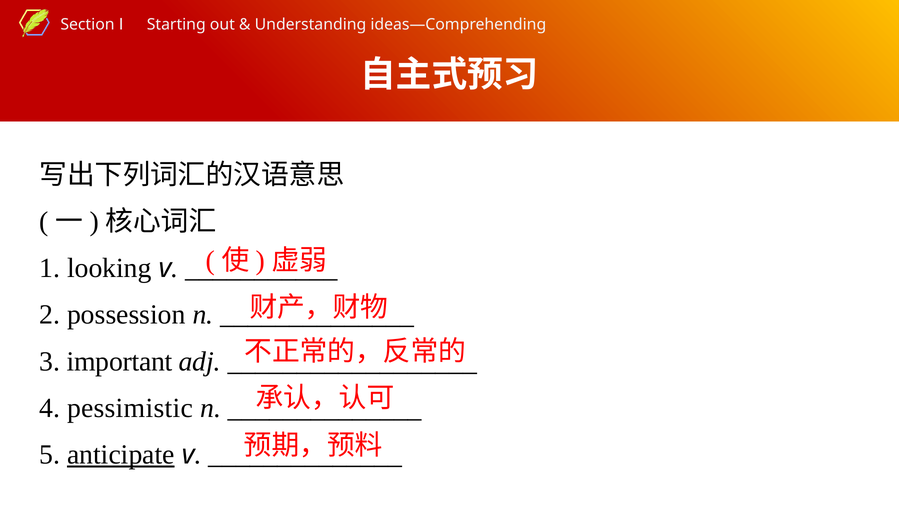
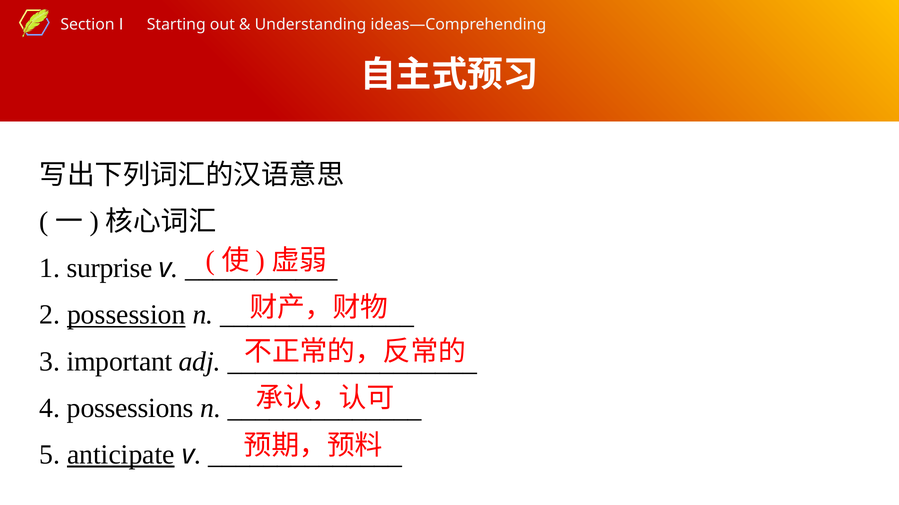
looking: looking -> surprise
possession underline: none -> present
pessimistic: pessimistic -> possessions
